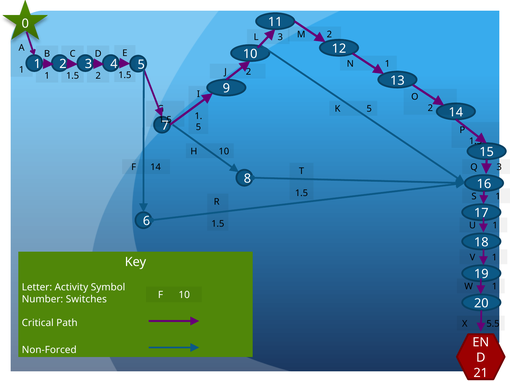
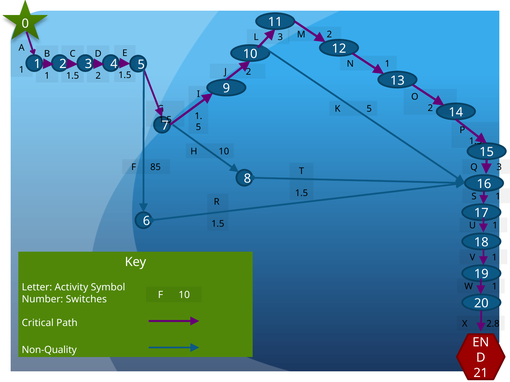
F 14: 14 -> 85
5.5: 5.5 -> 2.8
Non-Forced: Non-Forced -> Non-Quality
